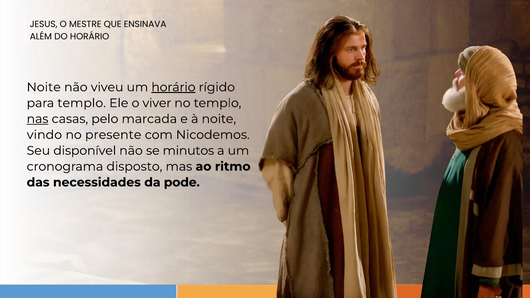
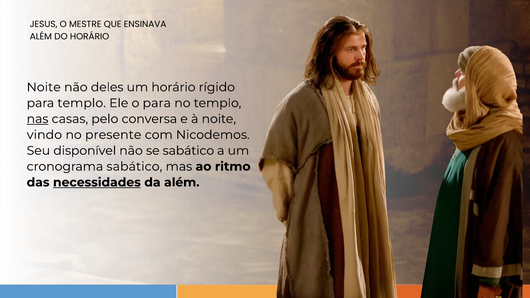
viveu: viveu -> deles
horário at (173, 87) underline: present -> none
o viver: viver -> para
marcada: marcada -> conversa
se minutos: minutos -> sabático
cronograma disposto: disposto -> sabático
necessidades underline: none -> present
da pode: pode -> além
